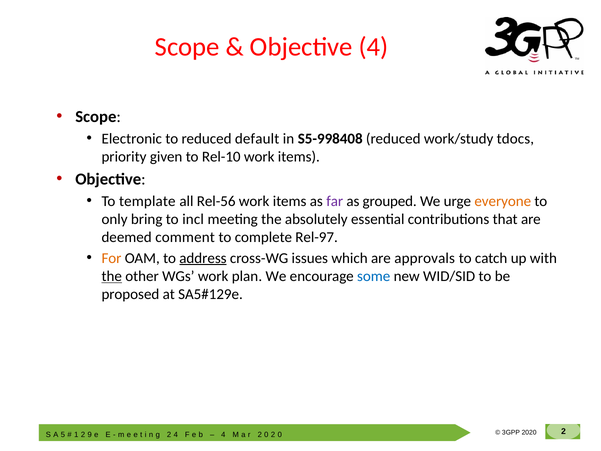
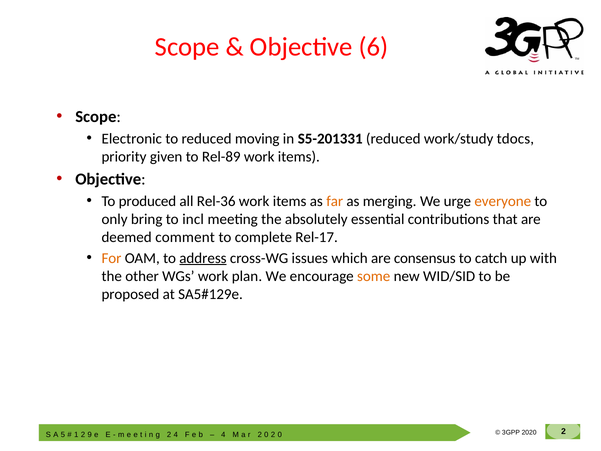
Objective 4: 4 -> 6
default: default -> moving
S5-998408: S5-998408 -> S5-201331
Rel-10: Rel-10 -> Rel-89
template: template -> produced
Rel-56: Rel-56 -> Rel-36
far colour: purple -> orange
grouped: grouped -> merging
Rel-97: Rel-97 -> Rel-17
approvals: approvals -> consensus
the at (112, 276) underline: present -> none
some colour: blue -> orange
